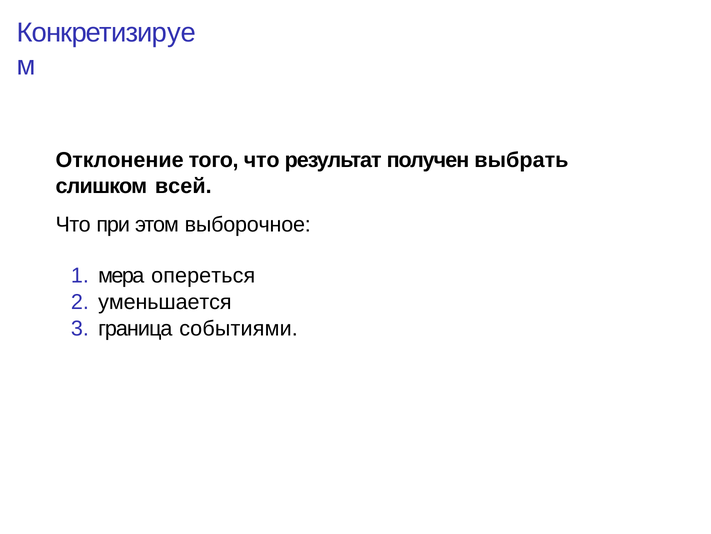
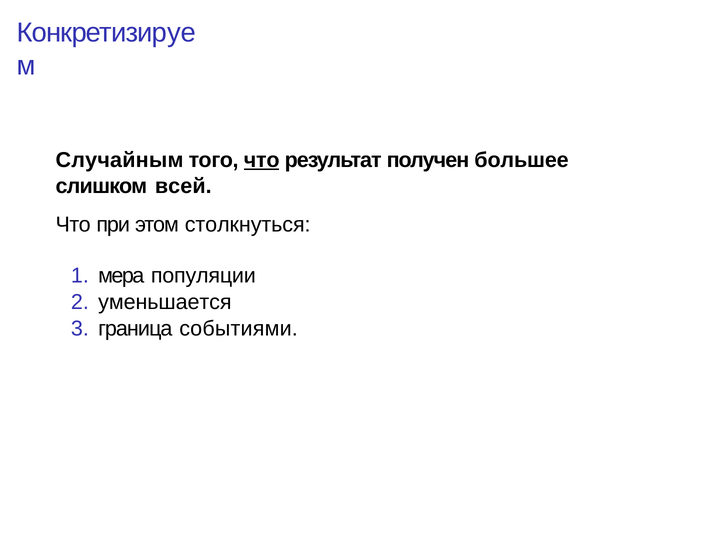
Отклонение: Отклонение -> Случайным
что at (262, 160) underline: none -> present
выбрать: выбрать -> большее
выборочное: выборочное -> столкнуться
опереться: опереться -> популяции
